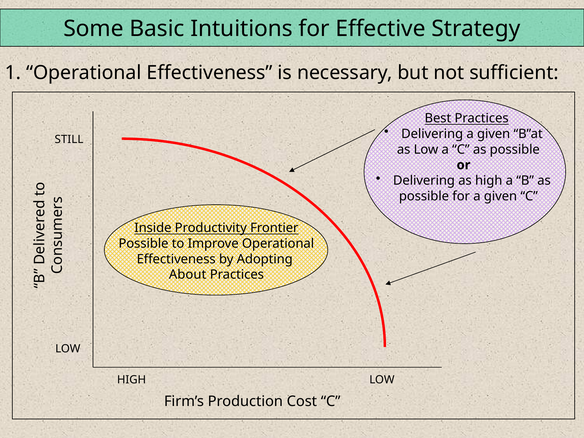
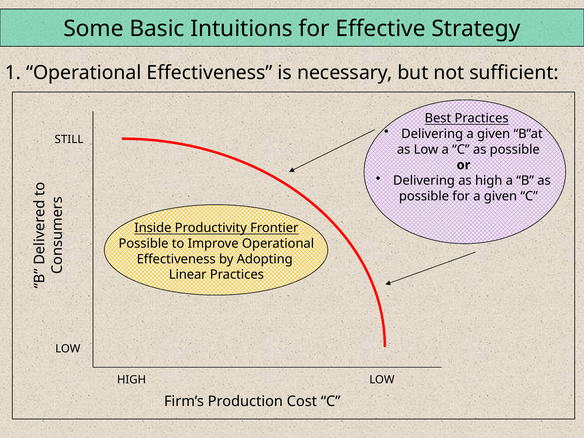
About: About -> Linear
